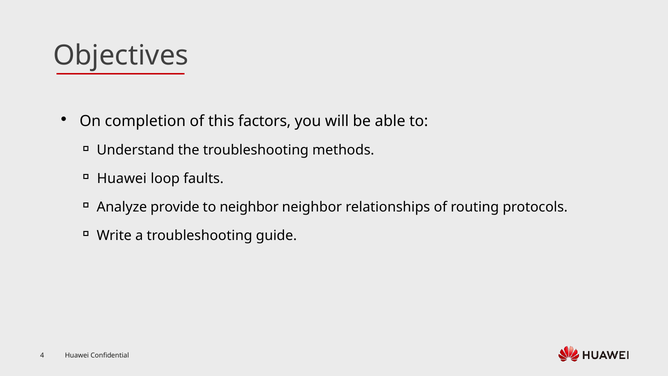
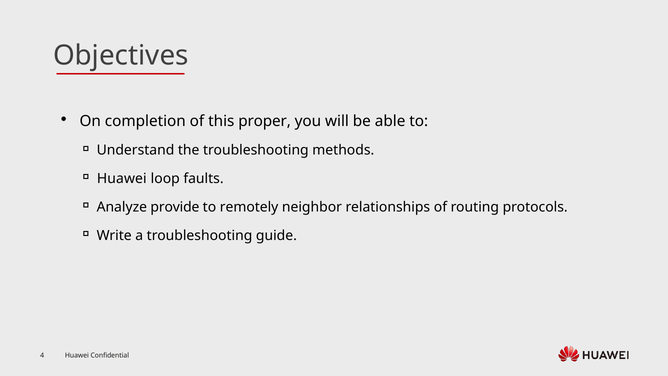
factors: factors -> proper
to neighbor: neighbor -> remotely
